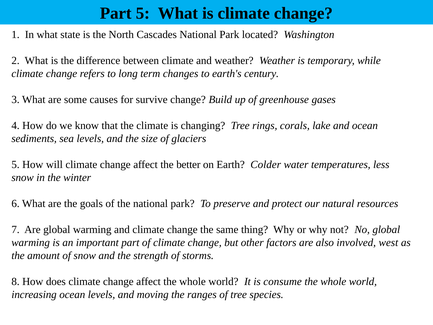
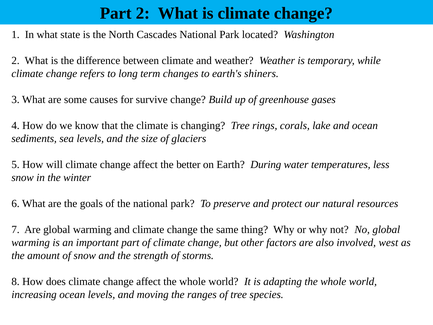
Part 5: 5 -> 2
century: century -> shiners
Colder: Colder -> During
consume: consume -> adapting
